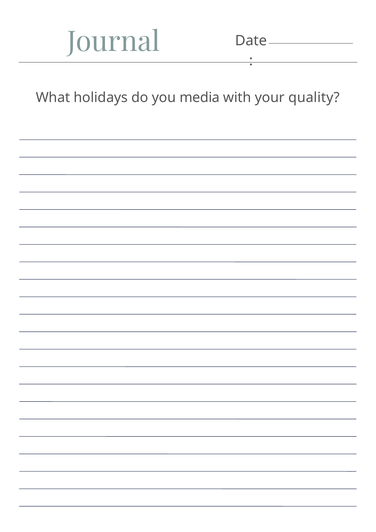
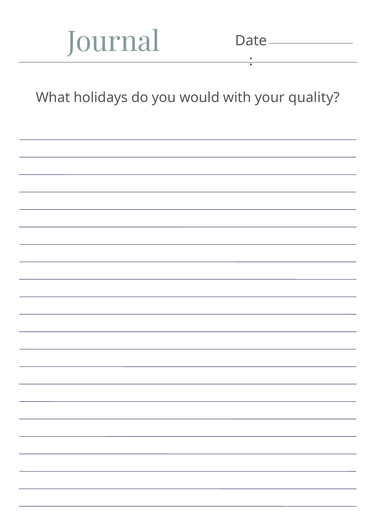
media: media -> would
